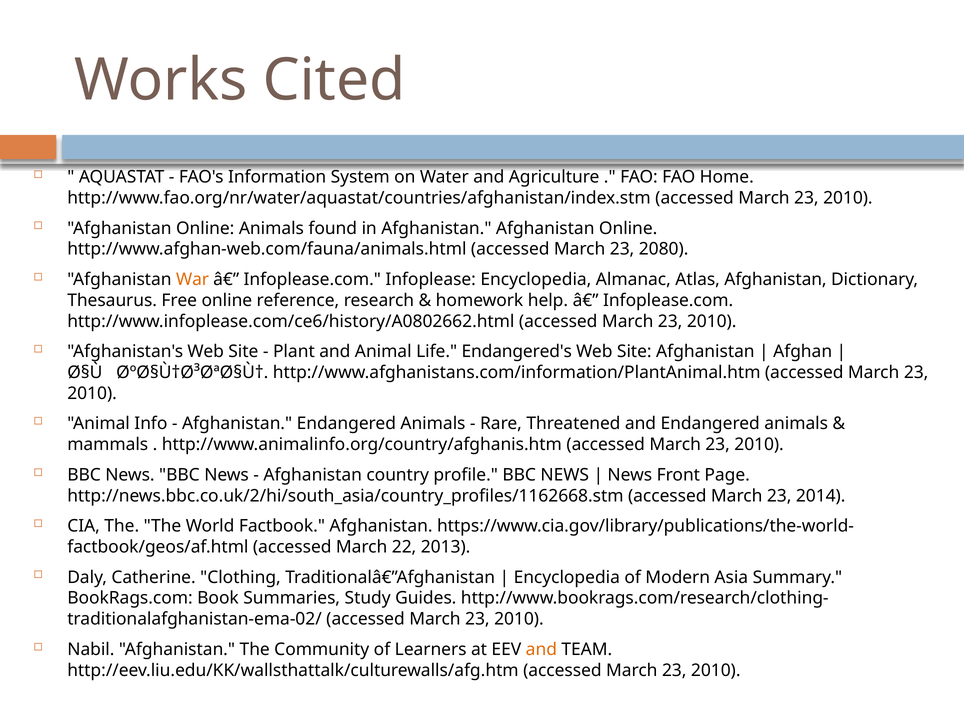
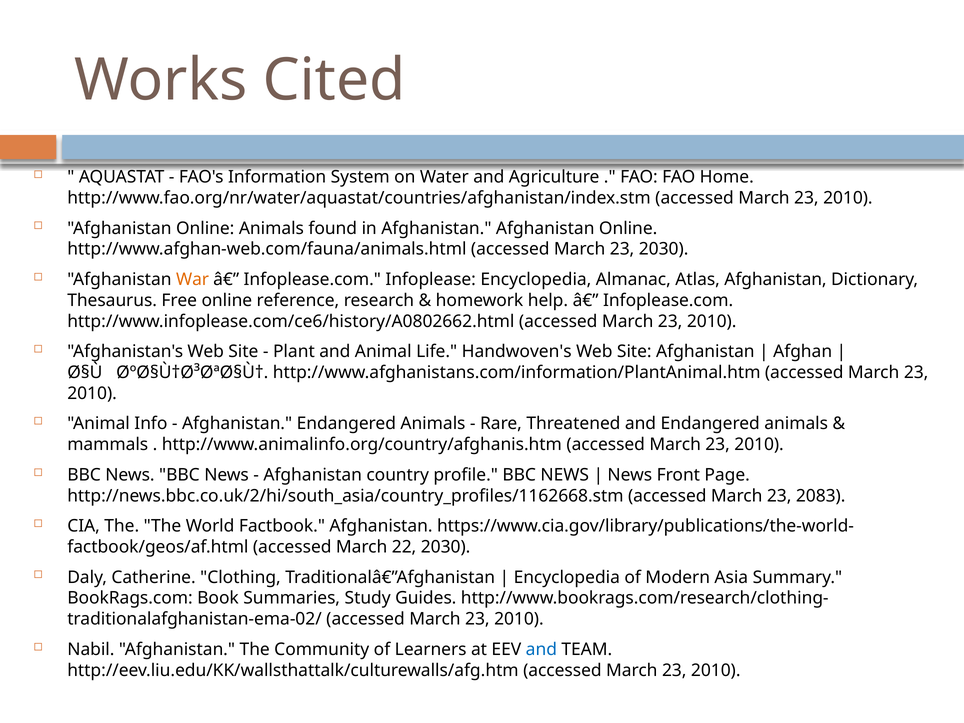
23 2080: 2080 -> 2030
Endangered's: Endangered's -> Handwoven's
2014: 2014 -> 2083
22 2013: 2013 -> 2030
and at (541, 649) colour: orange -> blue
